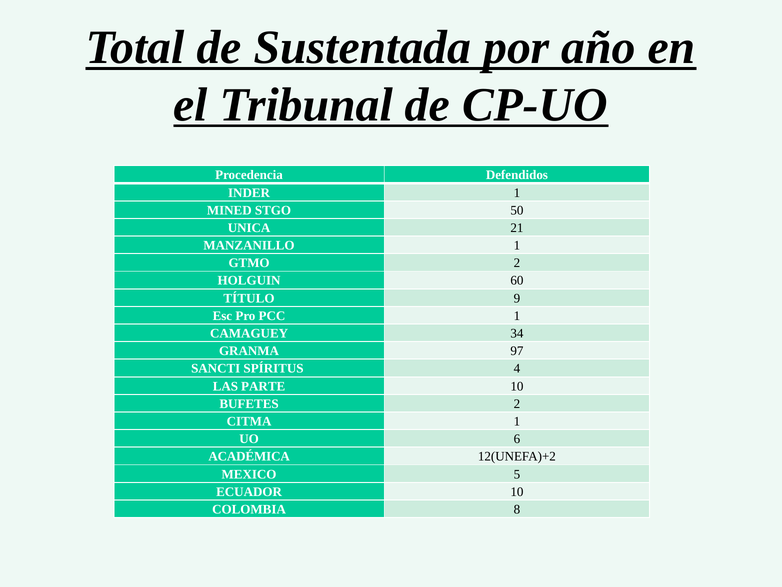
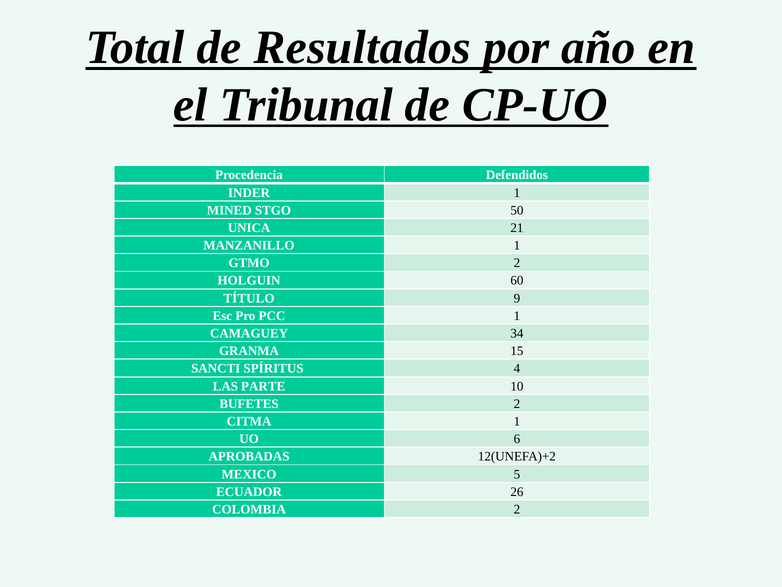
Sustentada: Sustentada -> Resultados
97: 97 -> 15
ACADÉMICA: ACADÉMICA -> APROBADAS
ECUADOR 10: 10 -> 26
COLOMBIA 8: 8 -> 2
